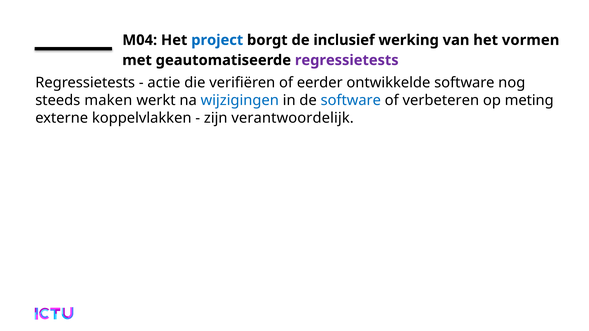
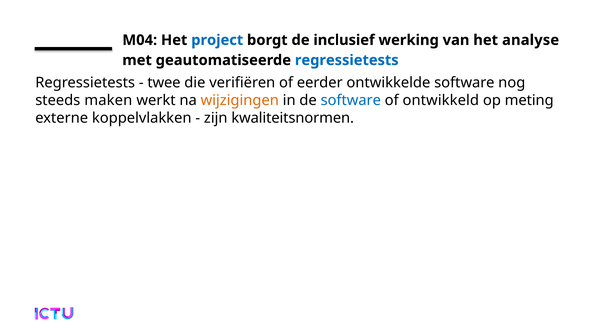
vormen: vormen -> analyse
regressietests at (347, 60) colour: purple -> blue
actie: actie -> twee
wijzigingen colour: blue -> orange
verbeteren: verbeteren -> ontwikkeld
verantwoordelijk: verantwoordelijk -> kwaliteitsnormen
